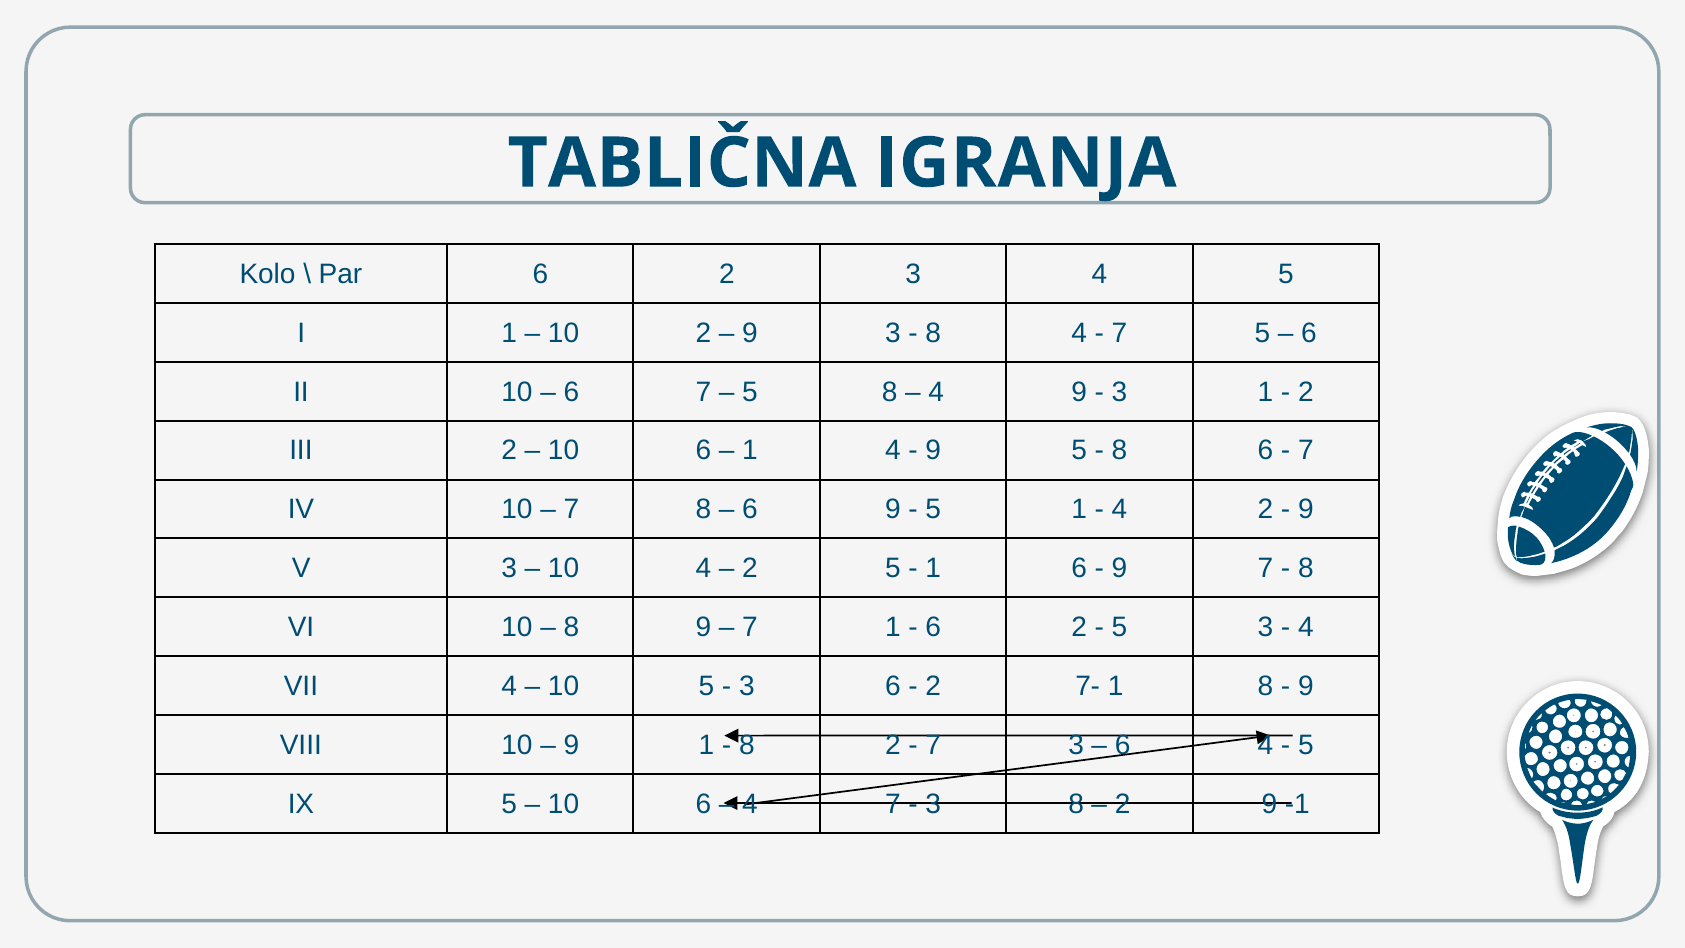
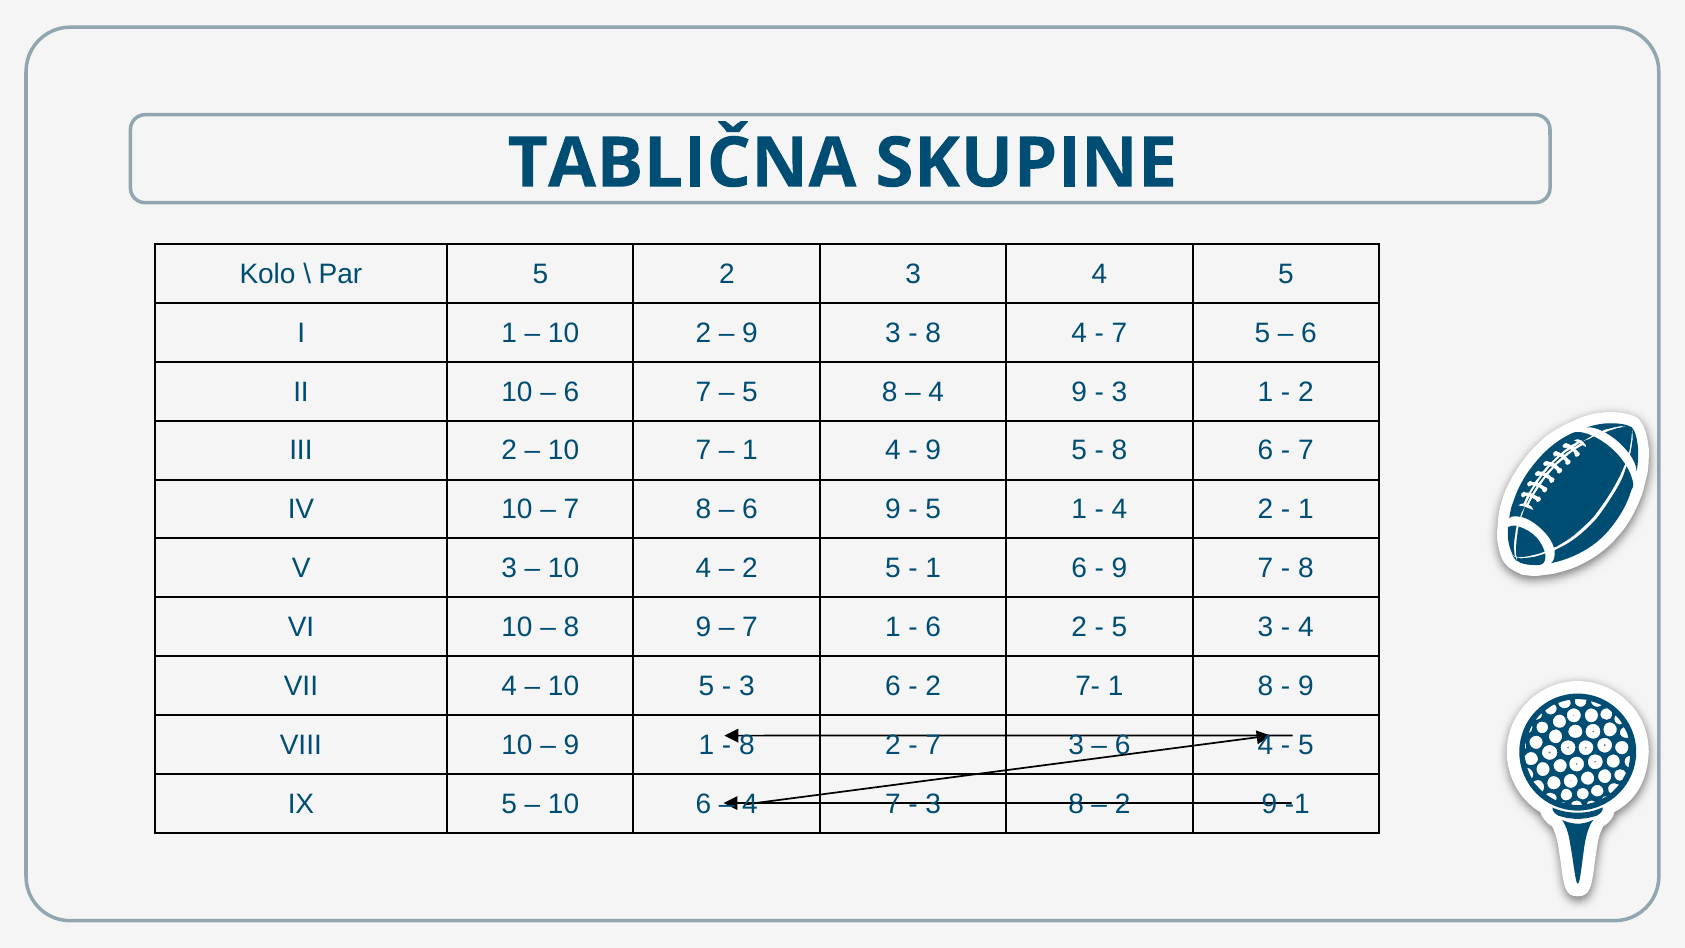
IGRANJA: IGRANJA -> SKUPINE
Par 6: 6 -> 5
6 at (703, 451): 6 -> 7
9 at (1306, 510): 9 -> 1
